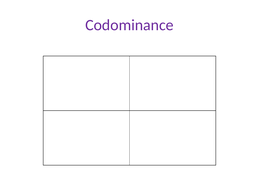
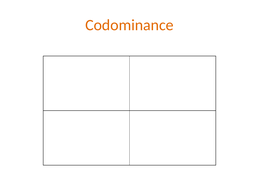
Codominance colour: purple -> orange
